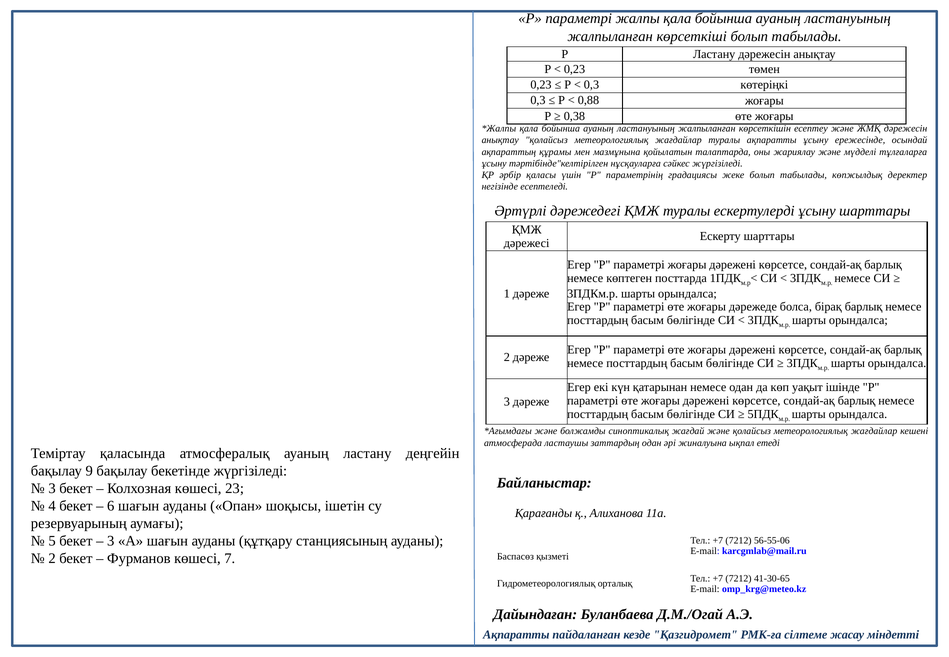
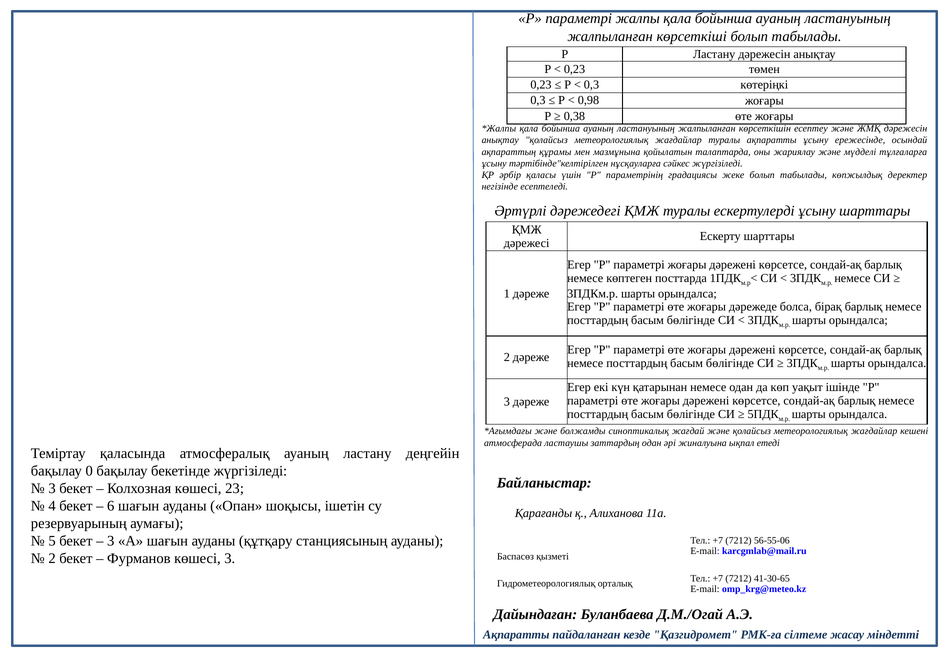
0,88: 0,88 -> 0,98
9: 9 -> 0
көшесі 7: 7 -> 3
